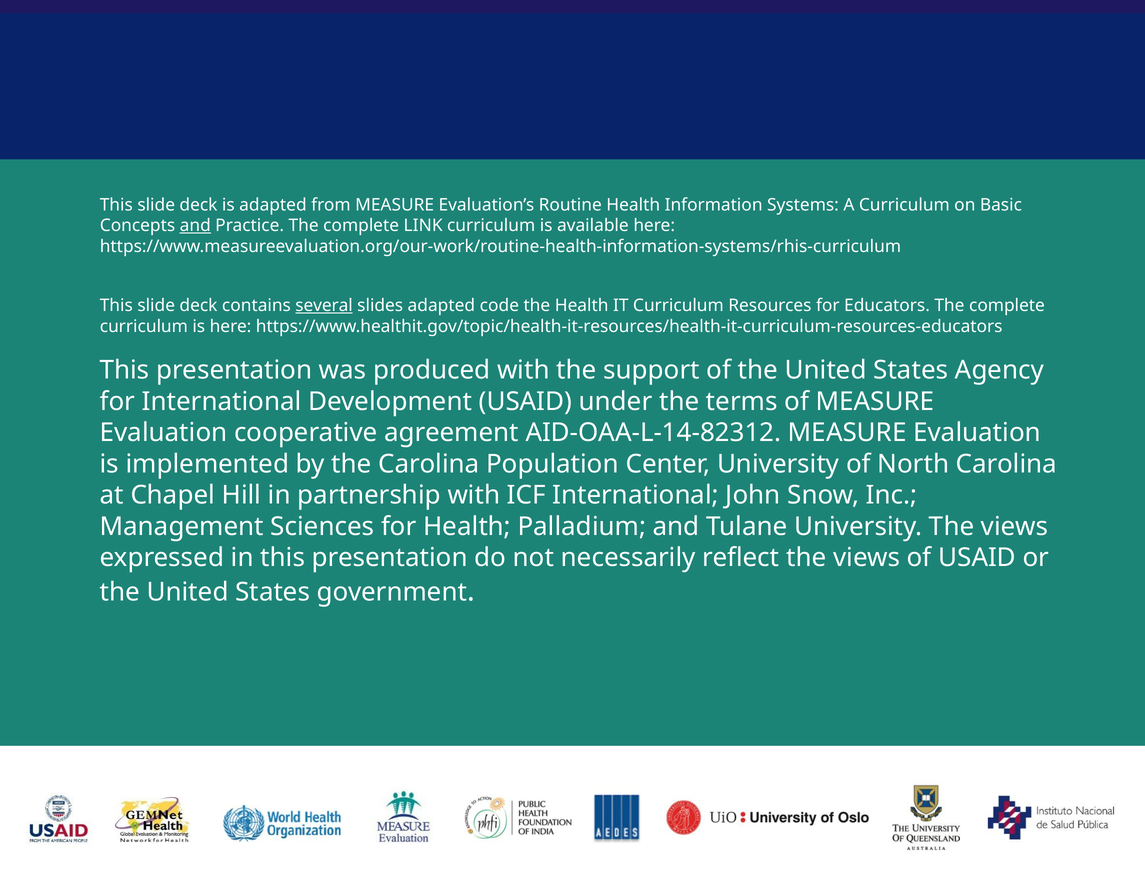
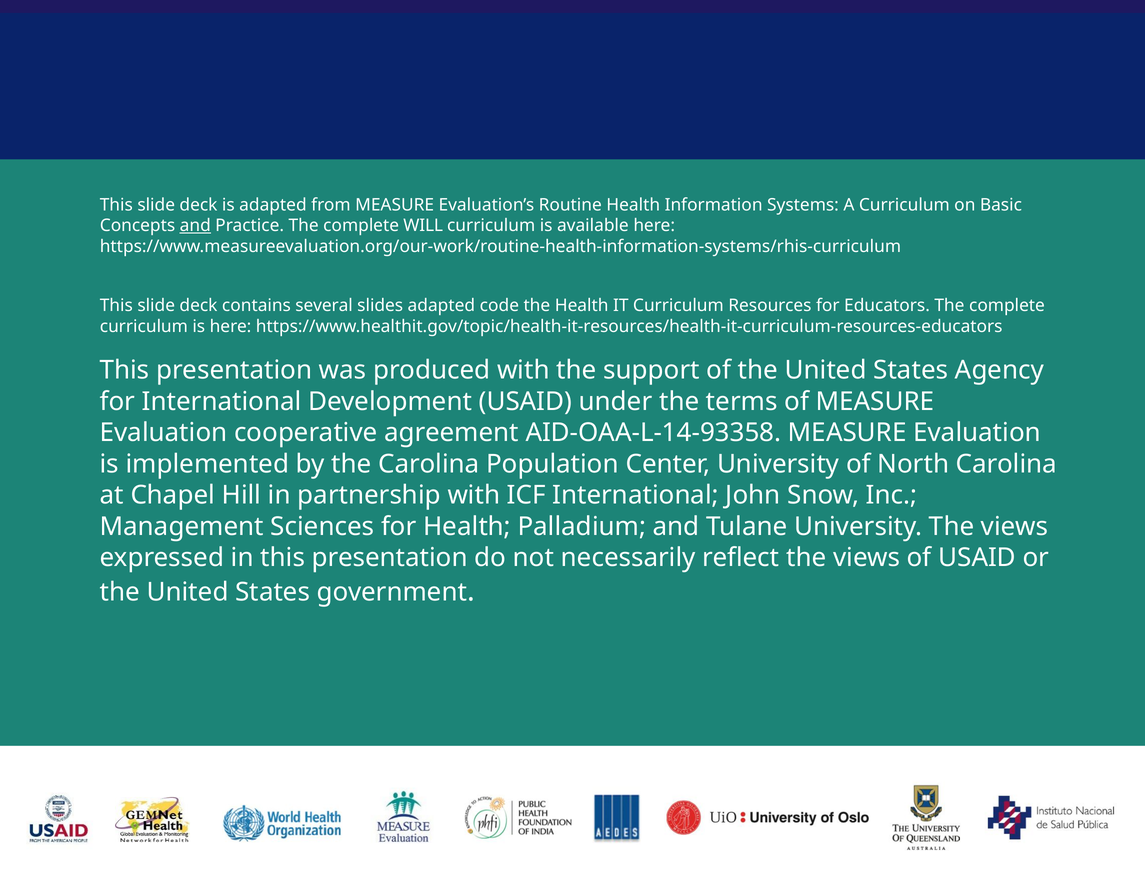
LINK: LINK -> WILL
several underline: present -> none
AID-OAA-L-14-82312: AID-OAA-L-14-82312 -> AID-OAA-L-14-93358
